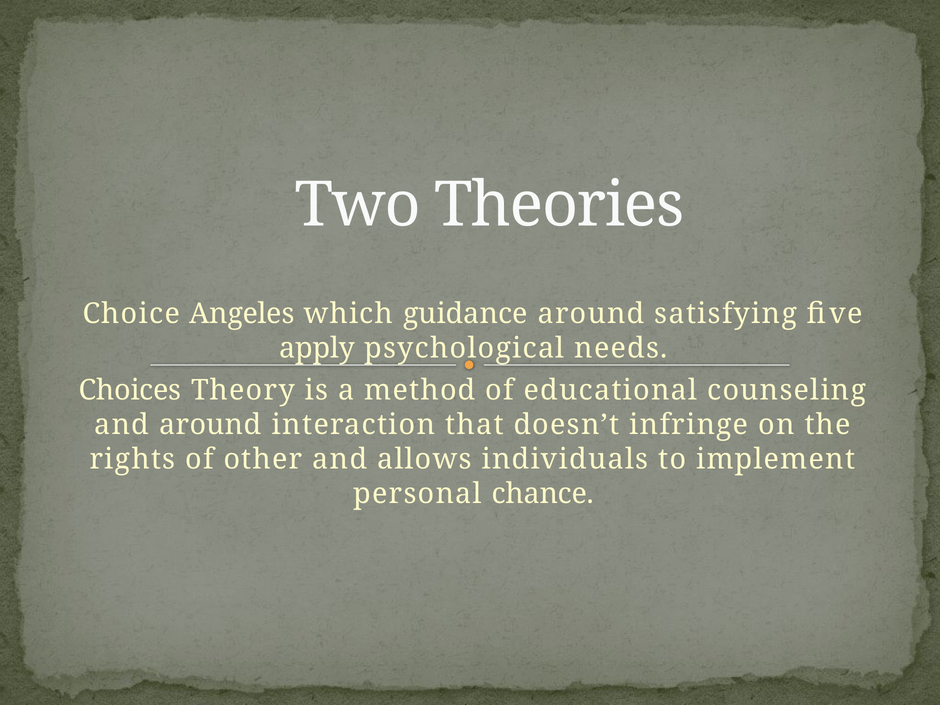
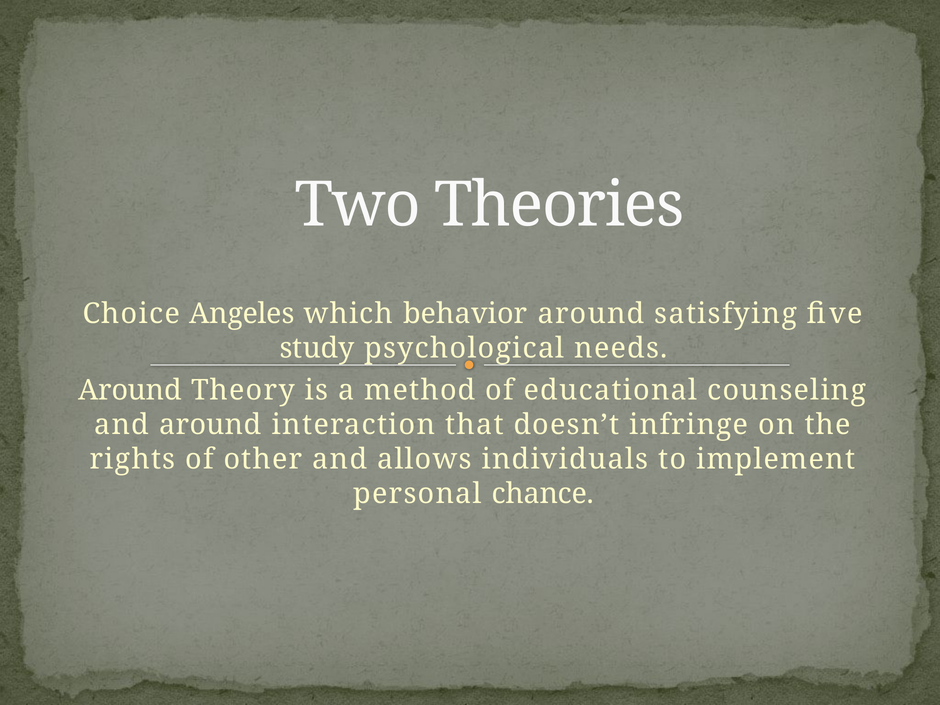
guidance: guidance -> behavior
apply: apply -> study
Choices at (130, 390): Choices -> Around
